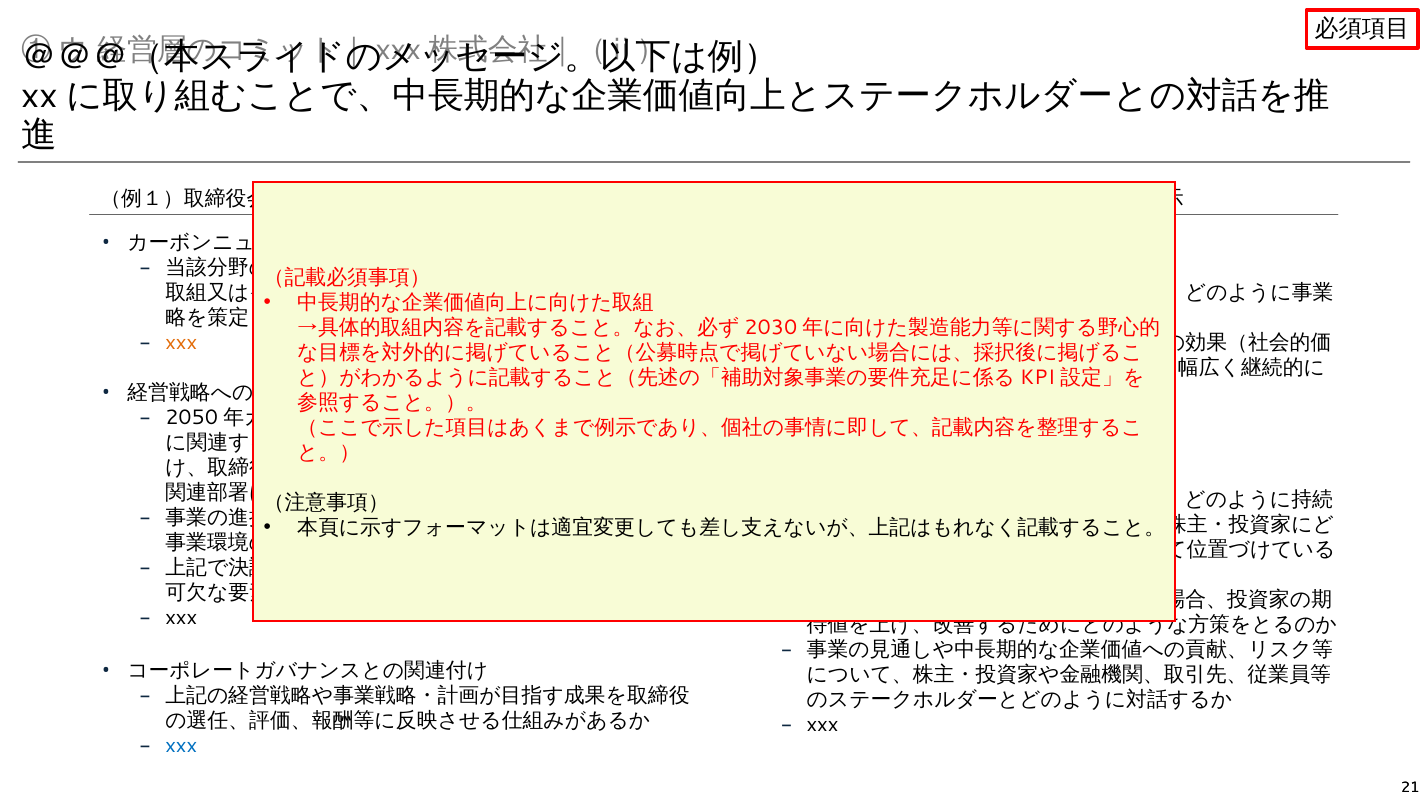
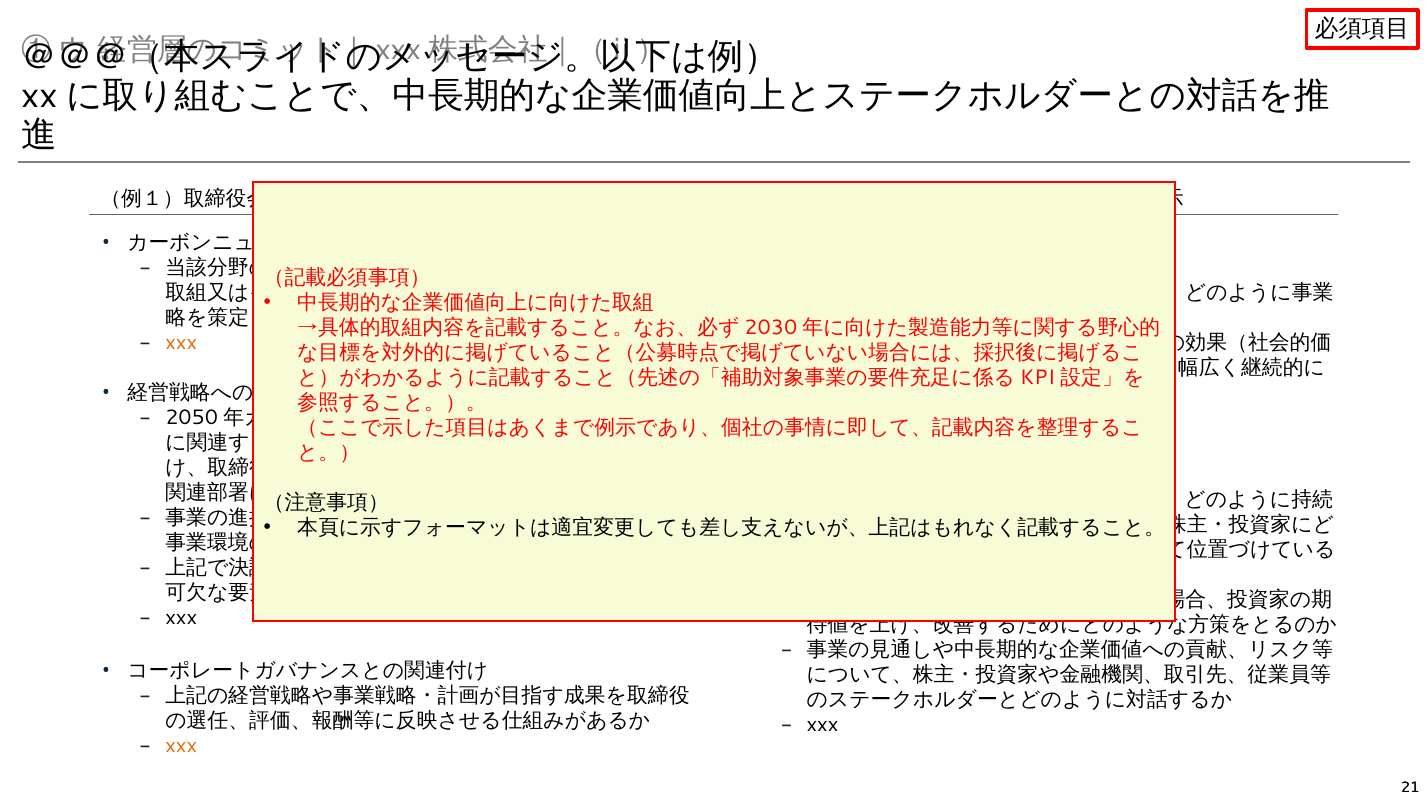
xxx at (181, 746) colour: blue -> orange
